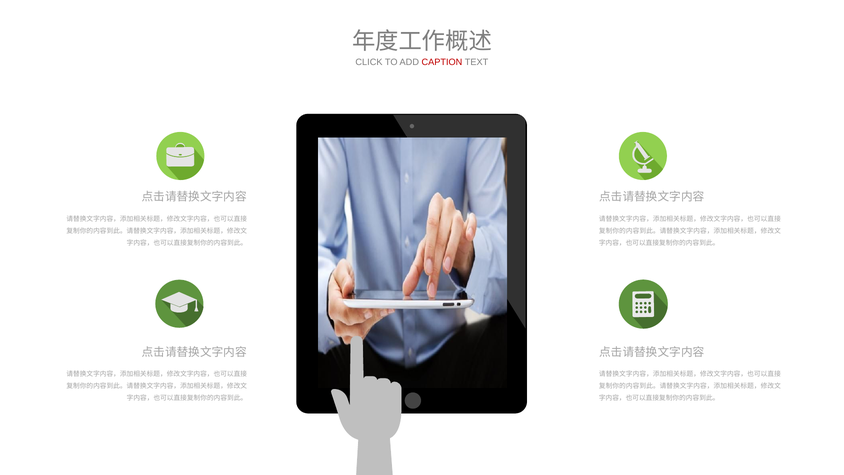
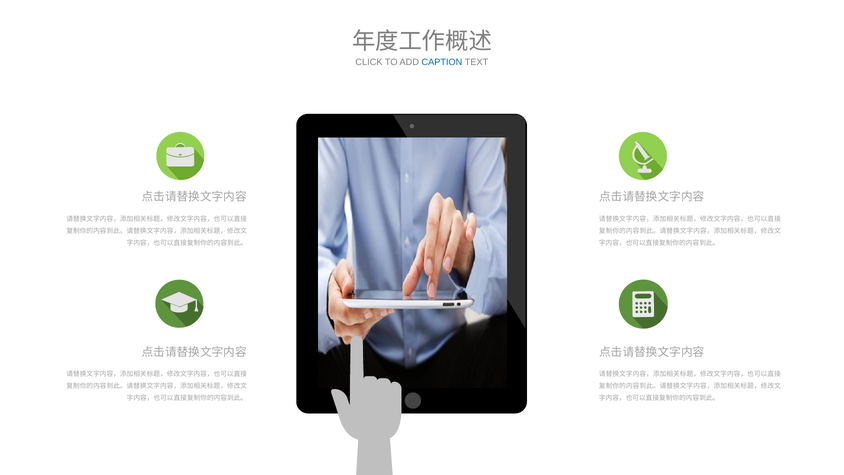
CAPTION colour: red -> blue
